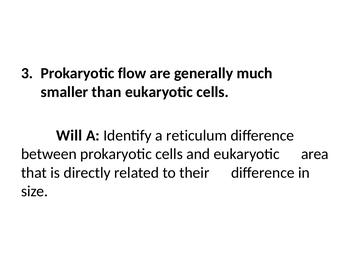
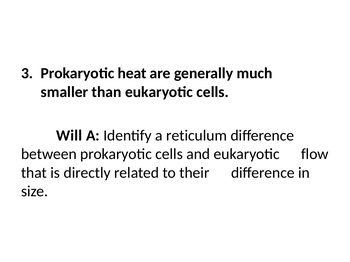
flow: flow -> heat
area: area -> flow
